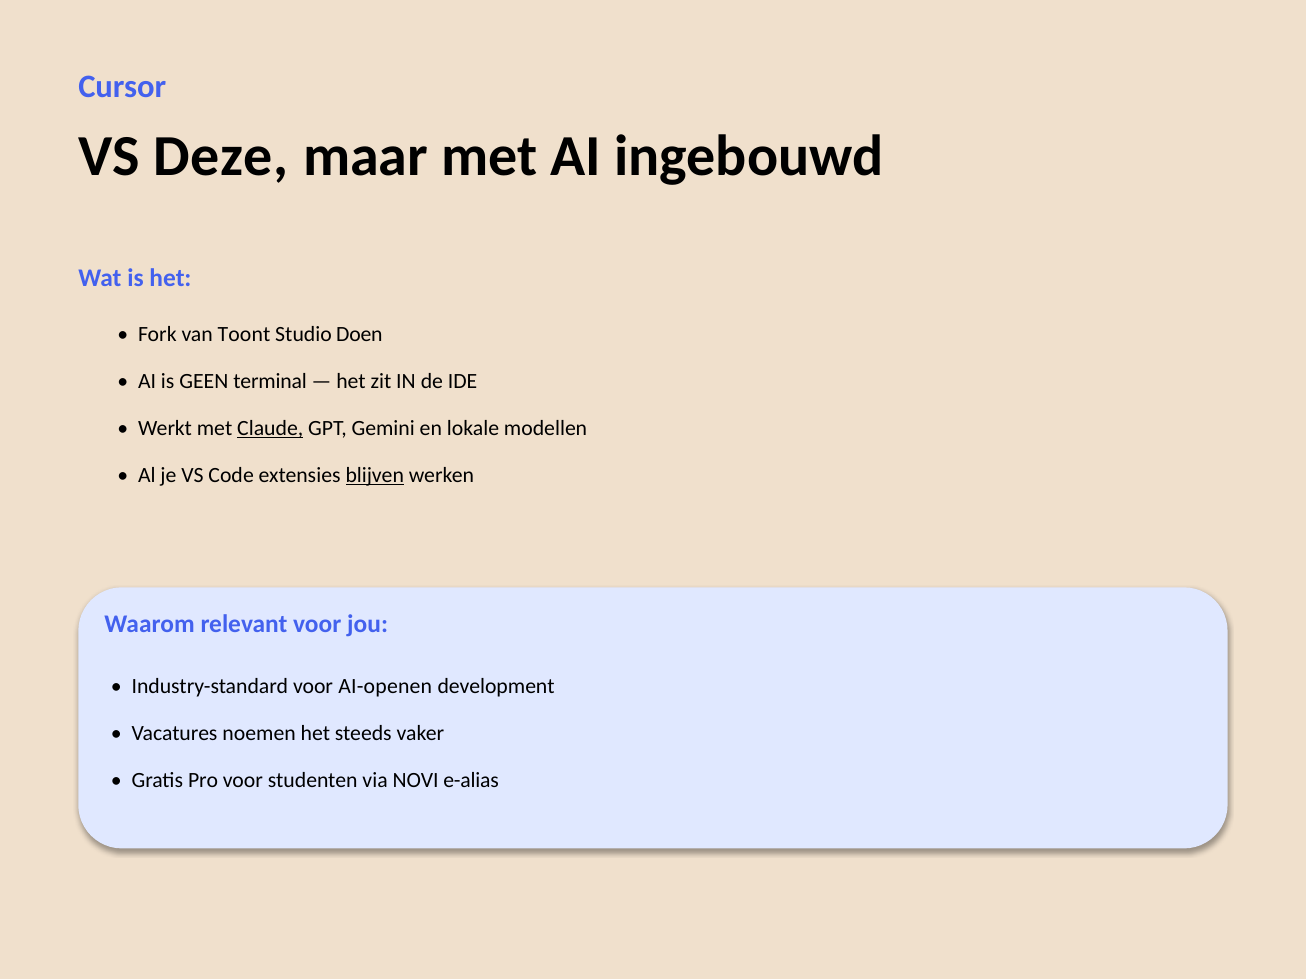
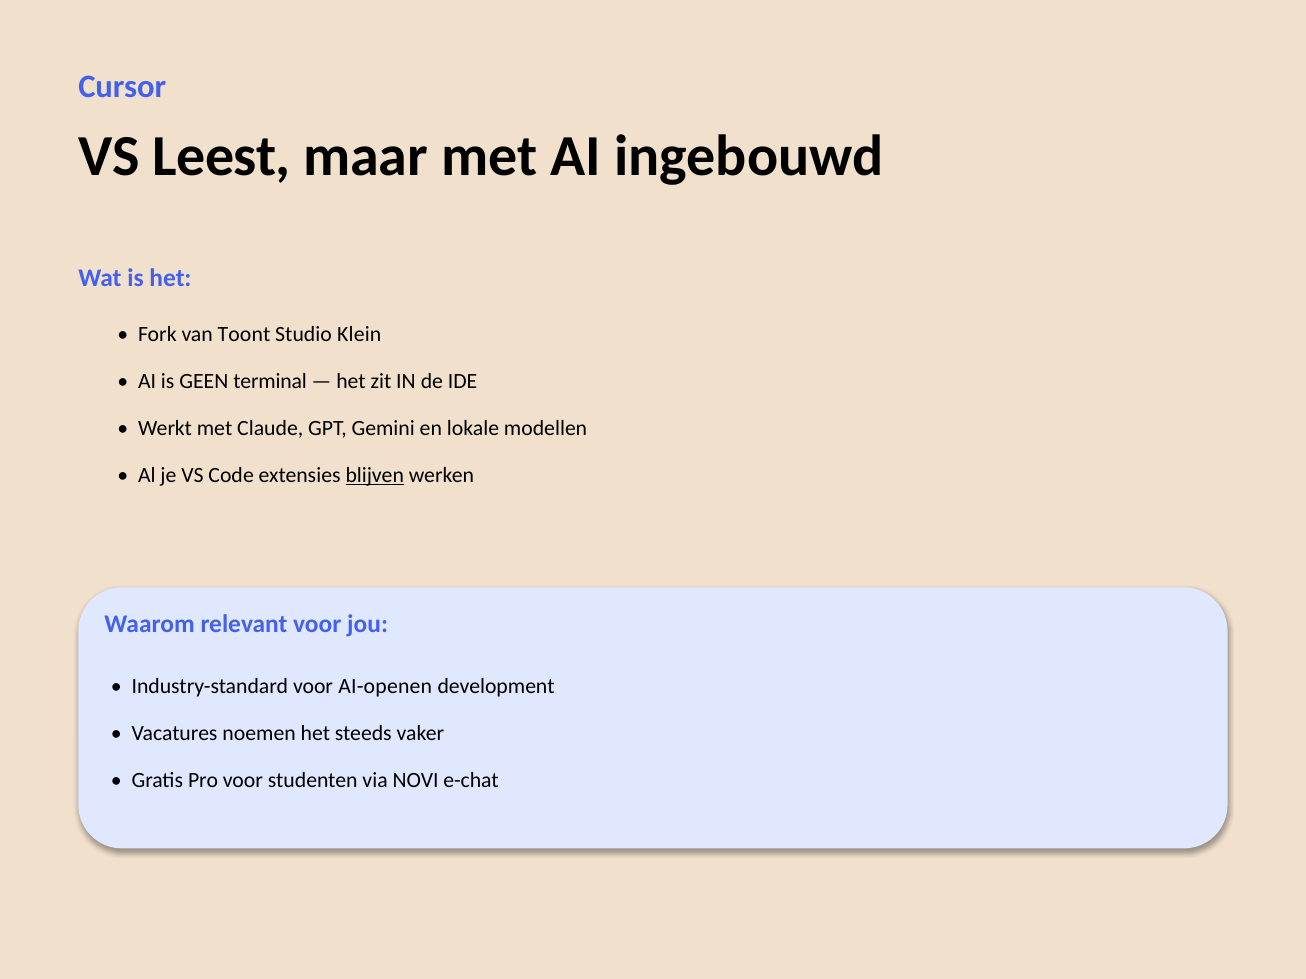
Deze: Deze -> Leest
Doen: Doen -> Klein
Claude underline: present -> none
e-alias: e-alias -> e-chat
